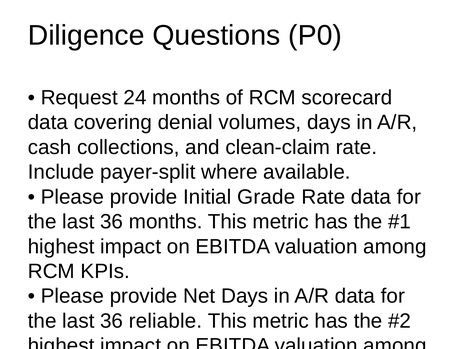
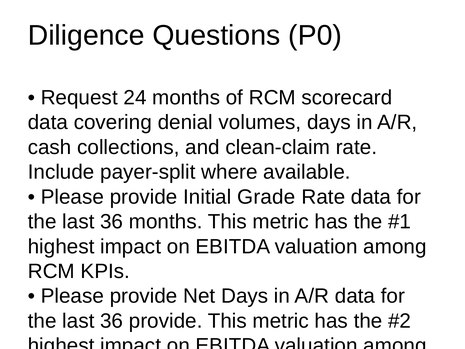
36 reliable: reliable -> provide
